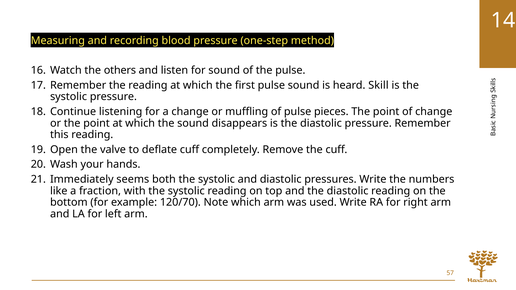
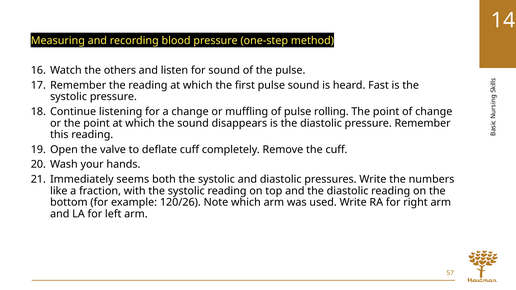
Skill: Skill -> Fast
pieces: pieces -> rolling
120/70: 120/70 -> 120/26
